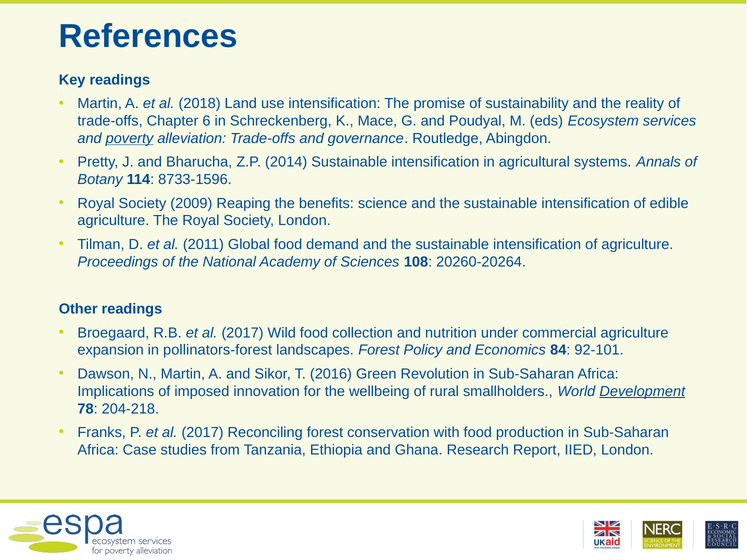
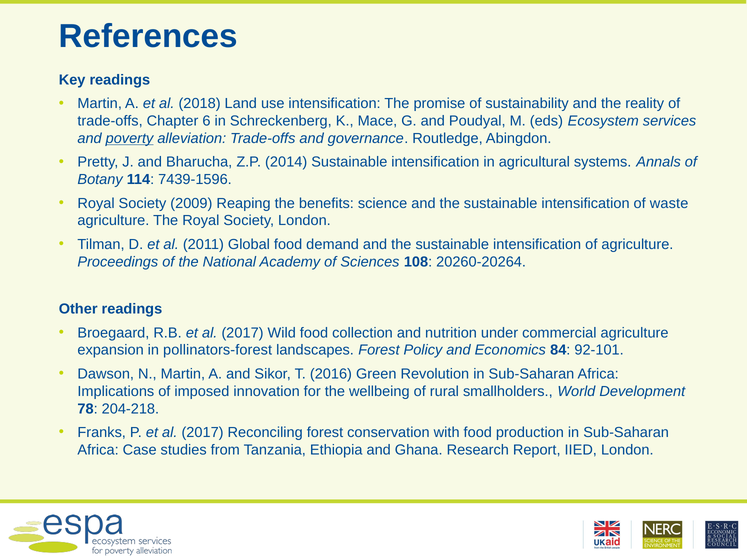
8733-1596: 8733-1596 -> 7439-1596
edible: edible -> waste
Development underline: present -> none
